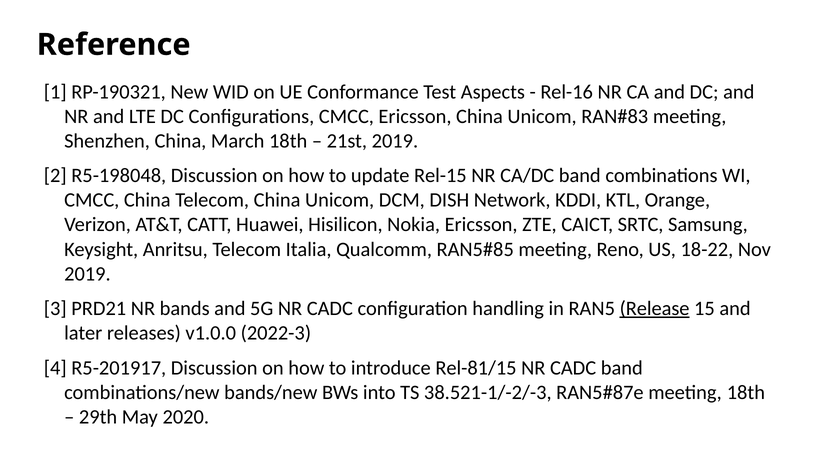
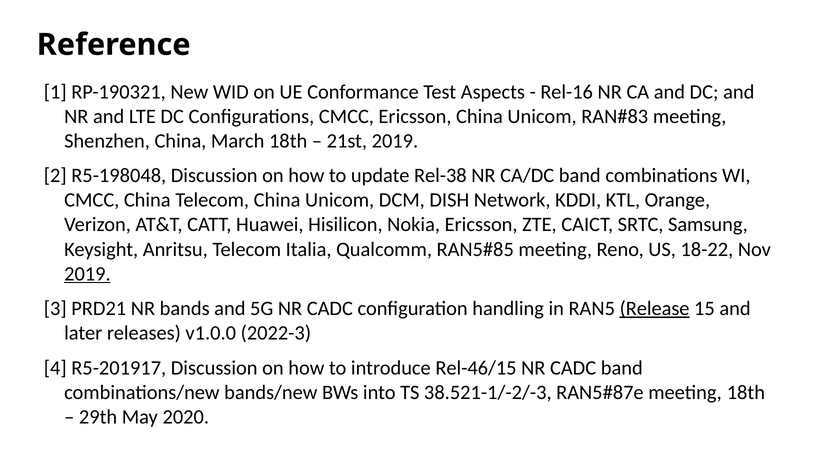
Rel-15: Rel-15 -> Rel-38
2019 at (87, 274) underline: none -> present
Rel-81/15: Rel-81/15 -> Rel-46/15
